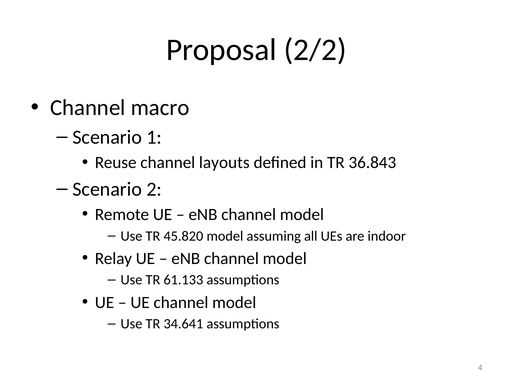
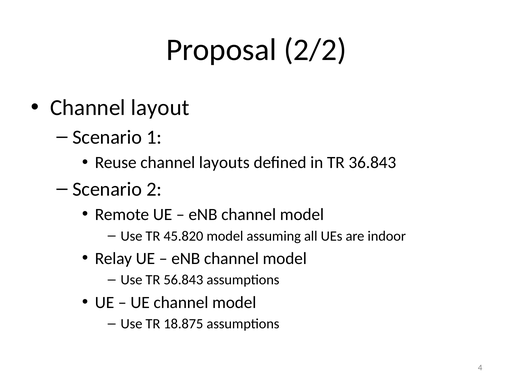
macro: macro -> layout
61.133: 61.133 -> 56.843
34.641: 34.641 -> 18.875
